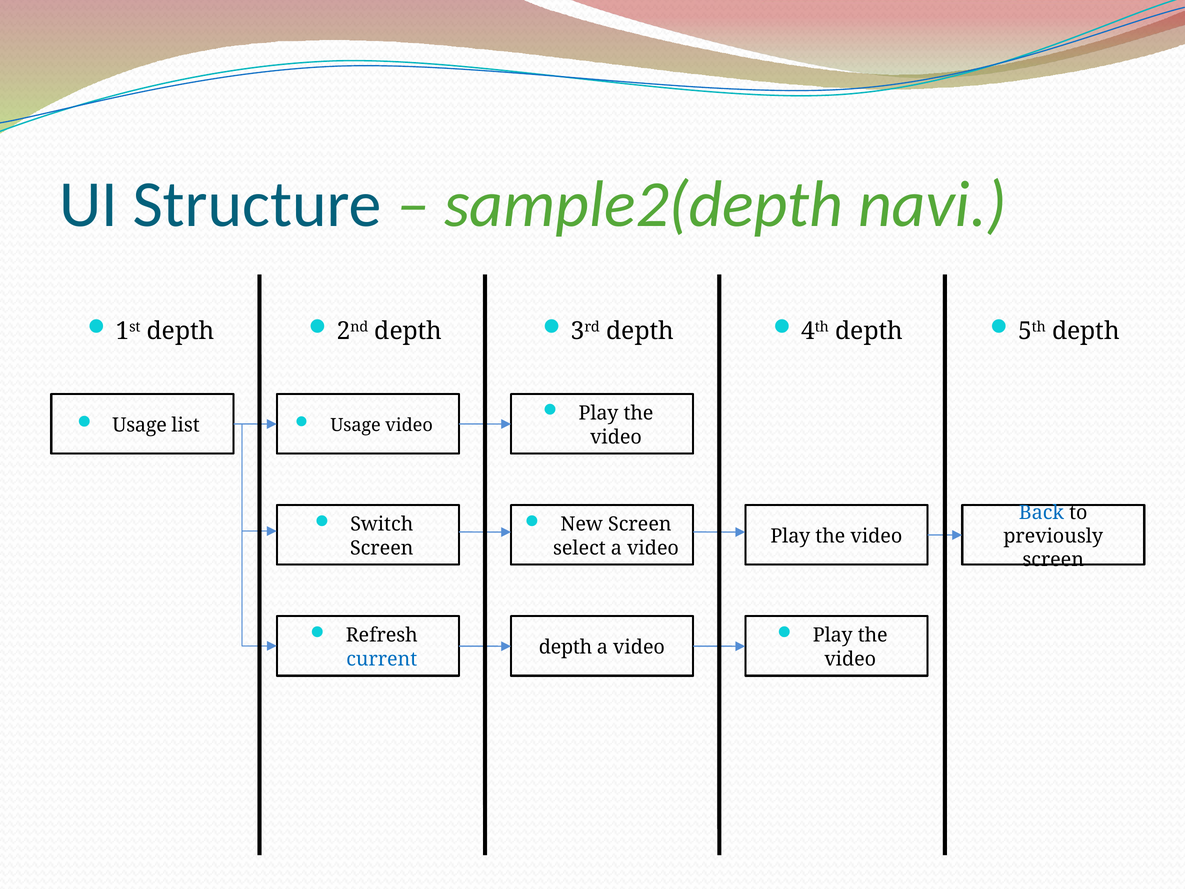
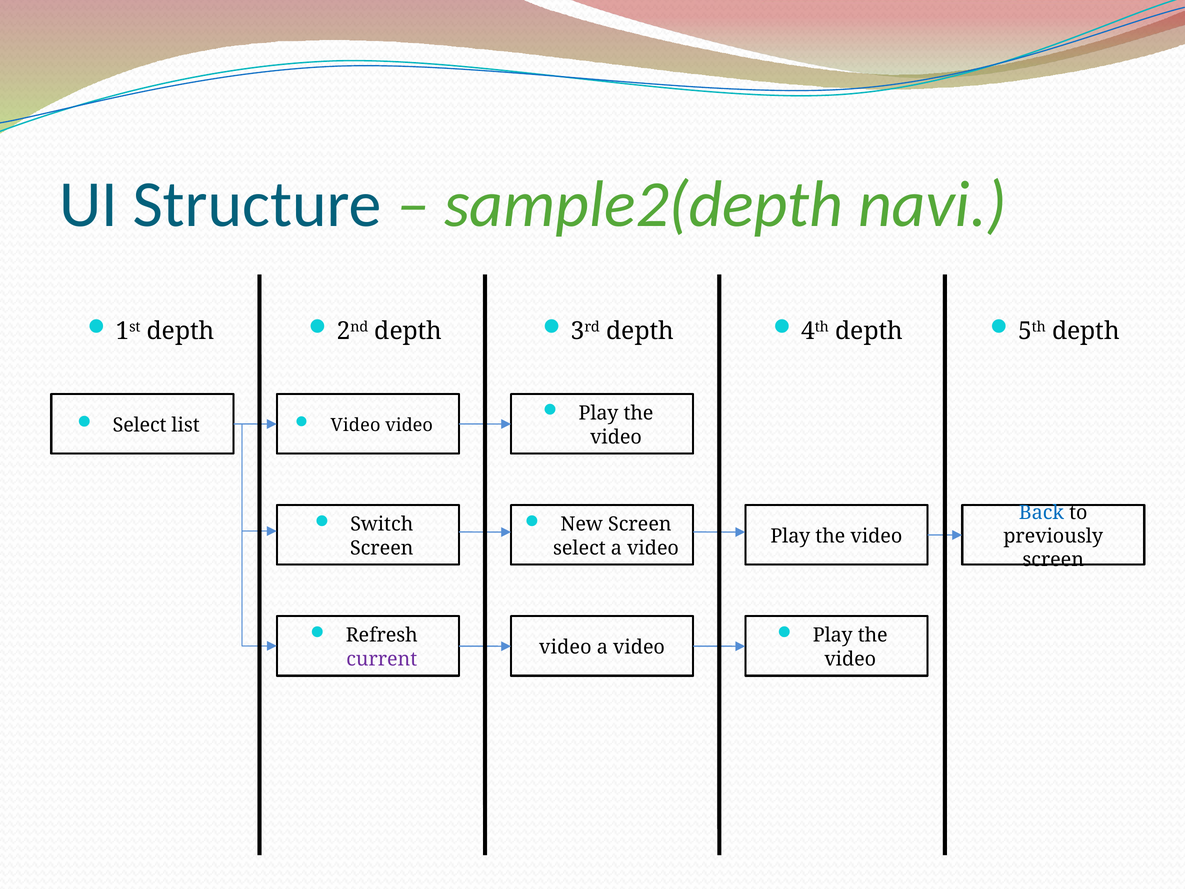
Usage at (140, 425): Usage -> Select
Usage at (356, 425): Usage -> Video
depth at (566, 647): depth -> video
current colour: blue -> purple
